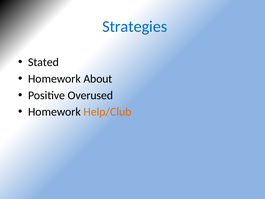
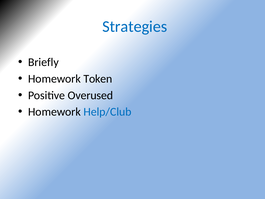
Stated: Stated -> Briefly
About: About -> Token
Help/Club colour: orange -> blue
